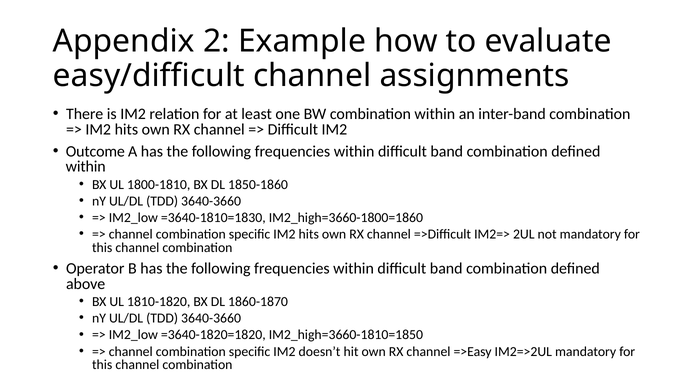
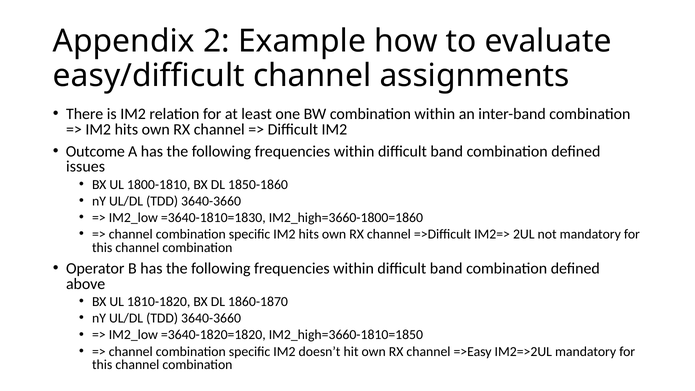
within at (86, 167): within -> issues
